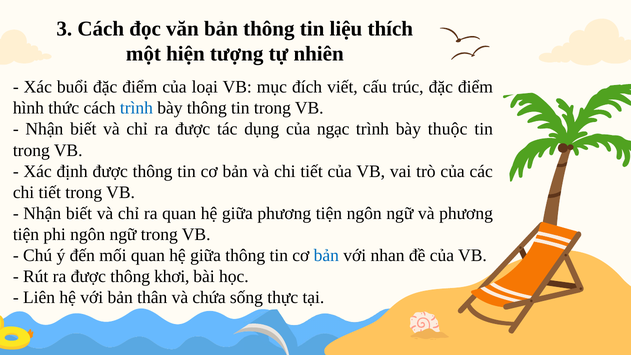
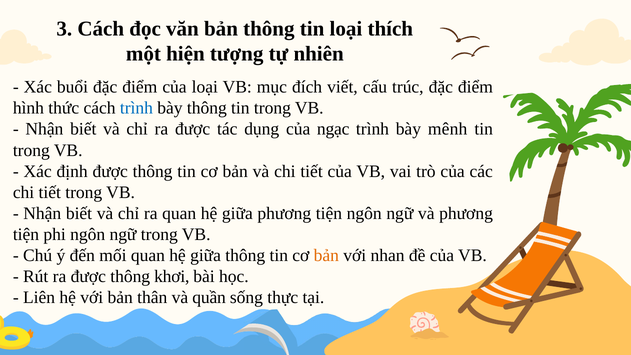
tin liệu: liệu -> loại
thuộc: thuộc -> mênh
bản at (326, 255) colour: blue -> orange
chứa: chứa -> quần
